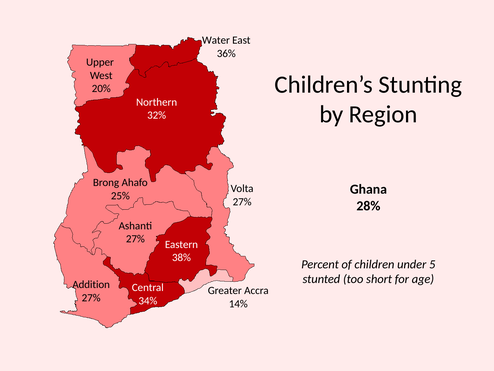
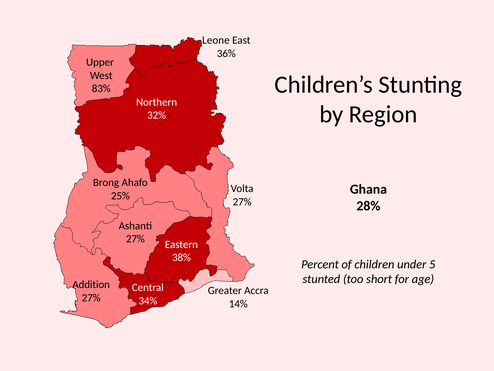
Water: Water -> Leone
20%: 20% -> 83%
